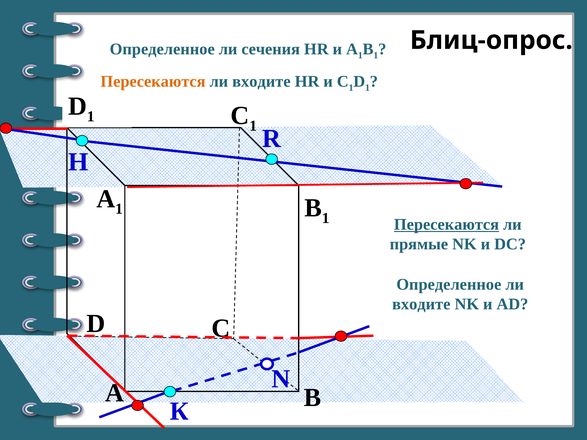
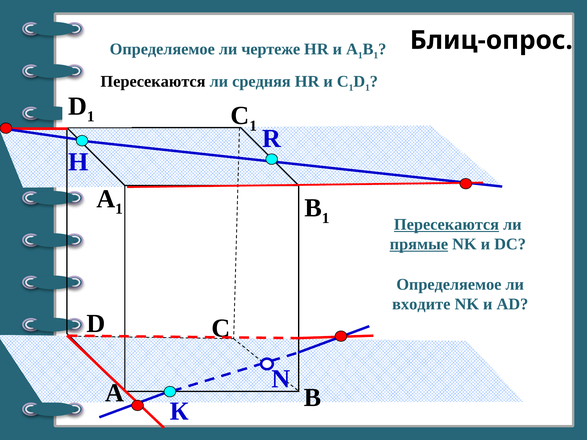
Определенное at (162, 49): Определенное -> Определяемое
сечения: сечения -> чертеже
Пересекаются at (153, 81) colour: orange -> black
входите at (261, 81): входите -> средняя
прямые underline: none -> present
Определенное at (449, 285): Определенное -> Определяемое
